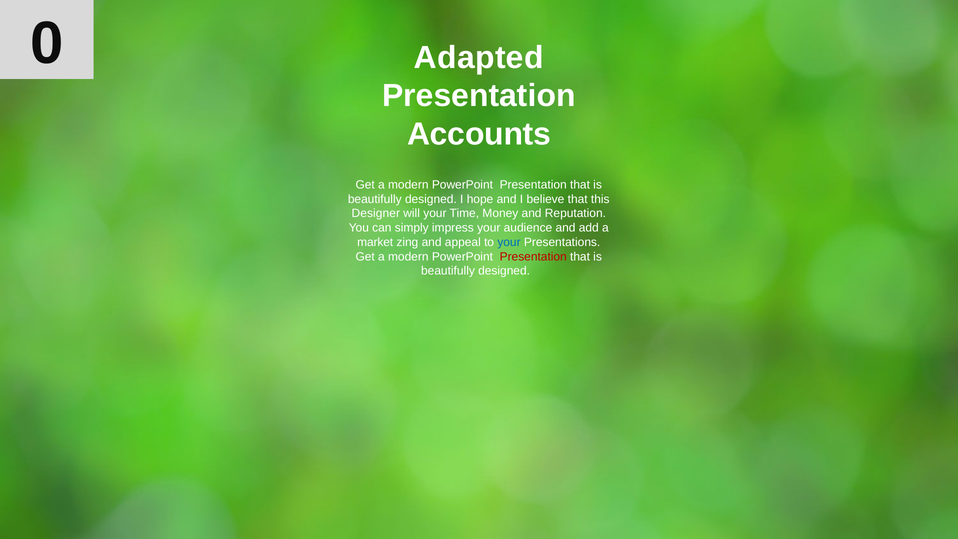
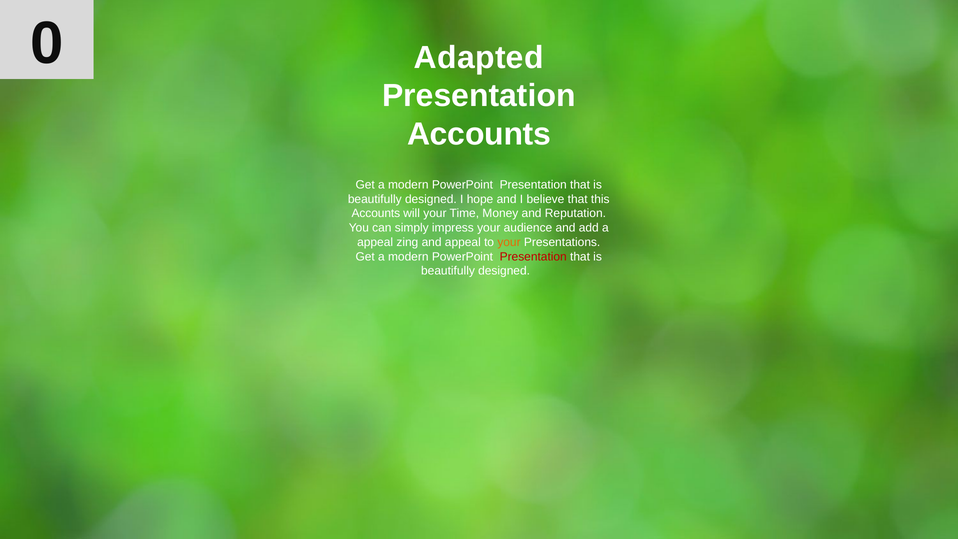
Designer at (376, 213): Designer -> Accounts
market at (375, 242): market -> appeal
your at (509, 242) colour: blue -> orange
